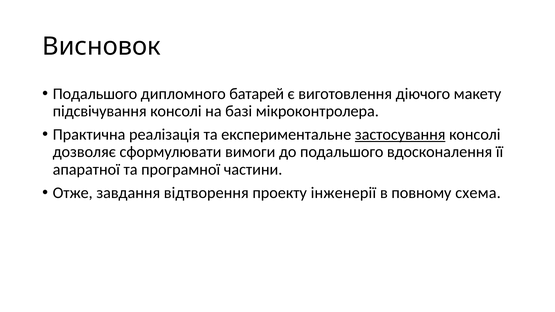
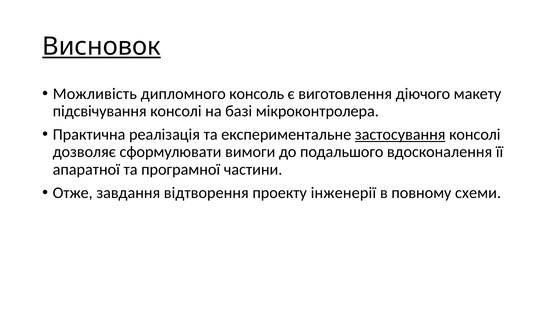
Висновок underline: none -> present
Подальшого at (95, 94): Подальшого -> Можливість
батарей: батарей -> консоль
схема: схема -> схеми
